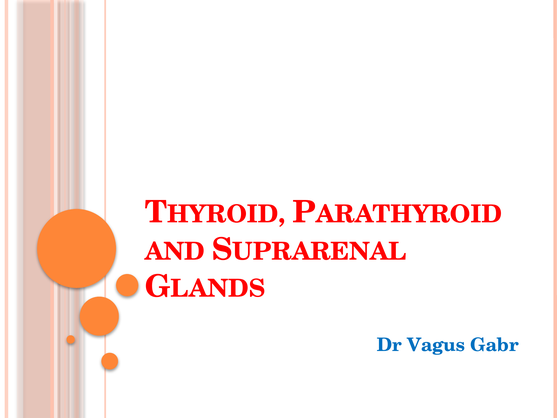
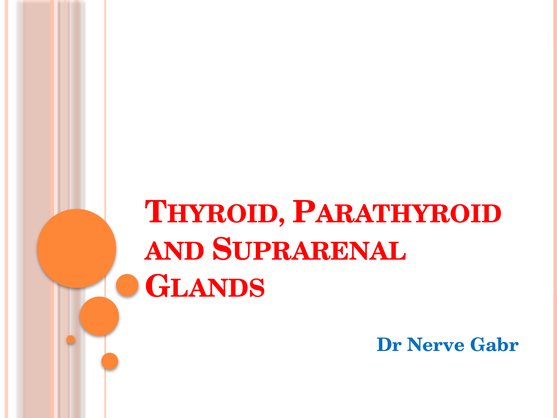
Vagus: Vagus -> Nerve
